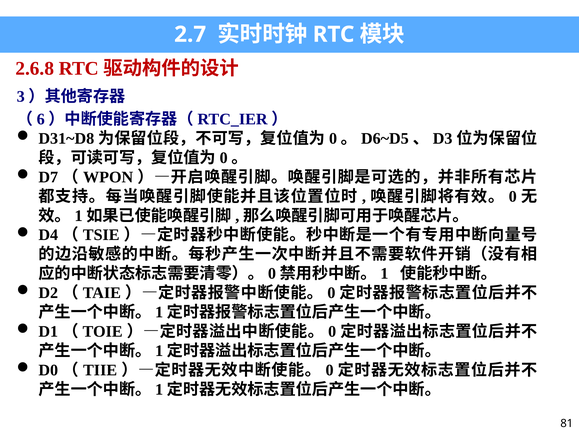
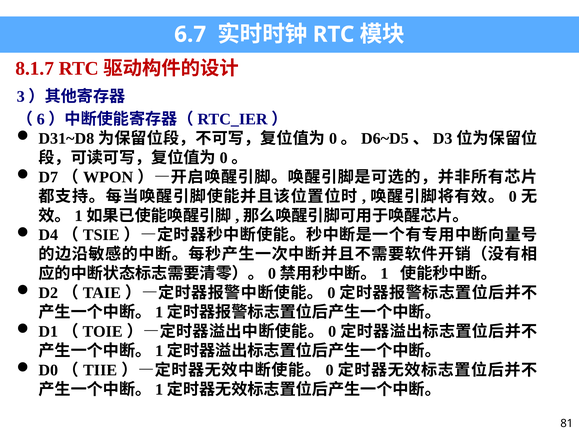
2.7: 2.7 -> 6.7
2.6.8: 2.6.8 -> 8.1.7
